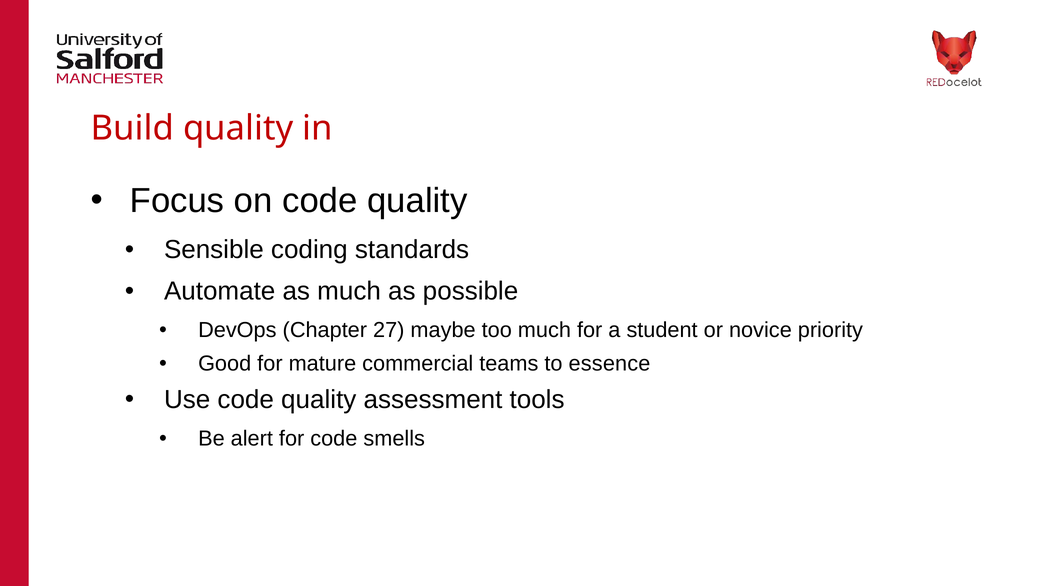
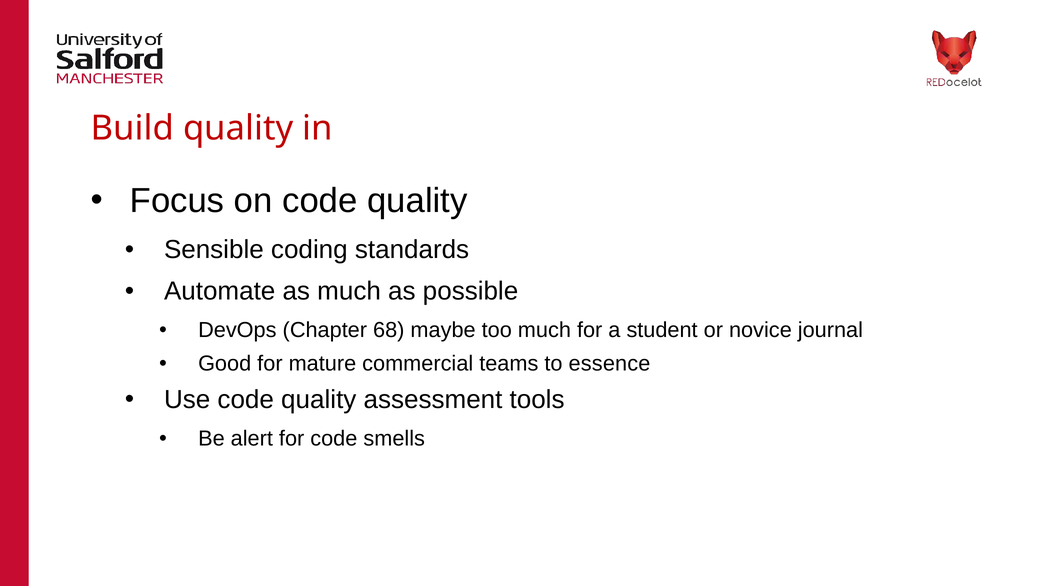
27: 27 -> 68
priority: priority -> journal
